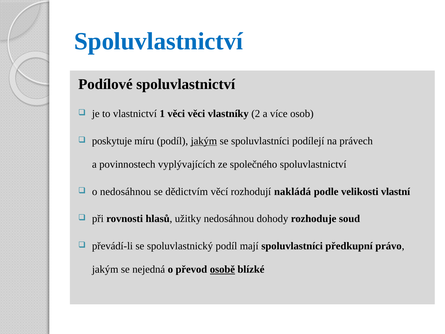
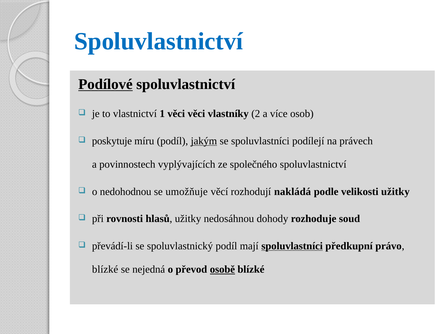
Podílové underline: none -> present
o nedosáhnou: nedosáhnou -> nedohodnou
dědictvím: dědictvím -> umožňuje
velikosti vlastní: vlastní -> užitky
spoluvlastníci at (292, 246) underline: none -> present
jakým at (105, 269): jakým -> blízké
